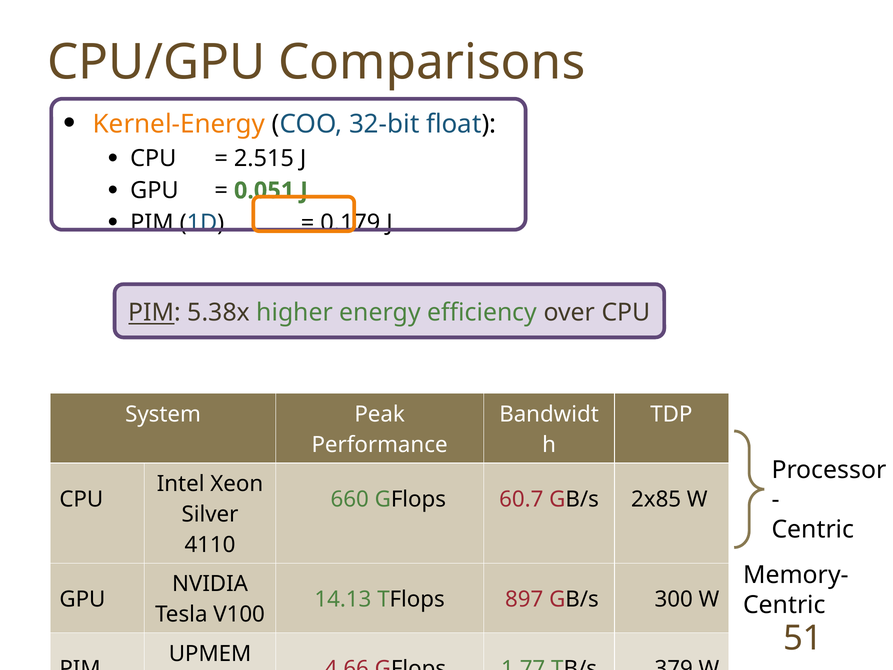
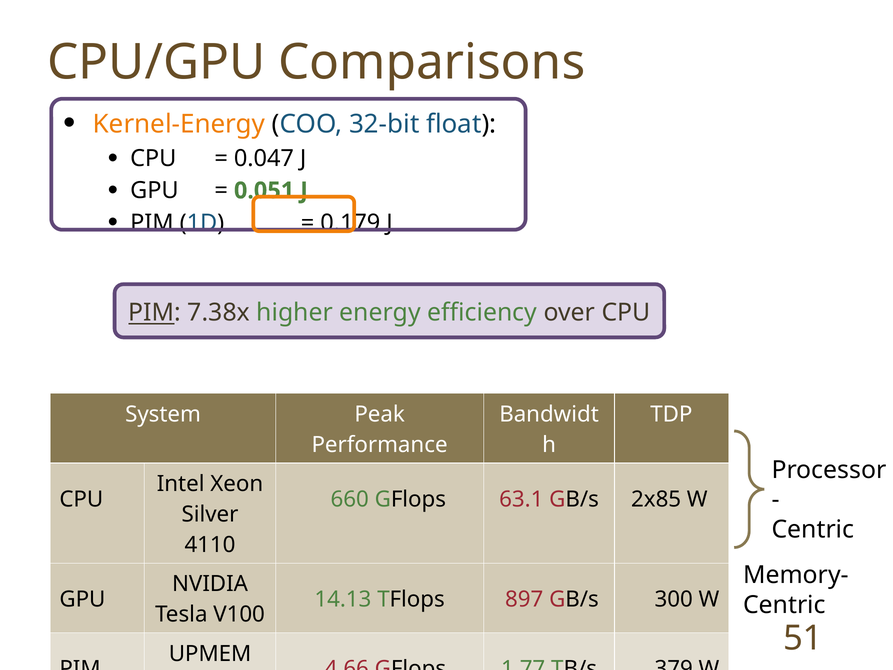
2.515: 2.515 -> 0.047
5.38x: 5.38x -> 7.38x
60.7: 60.7 -> 63.1
